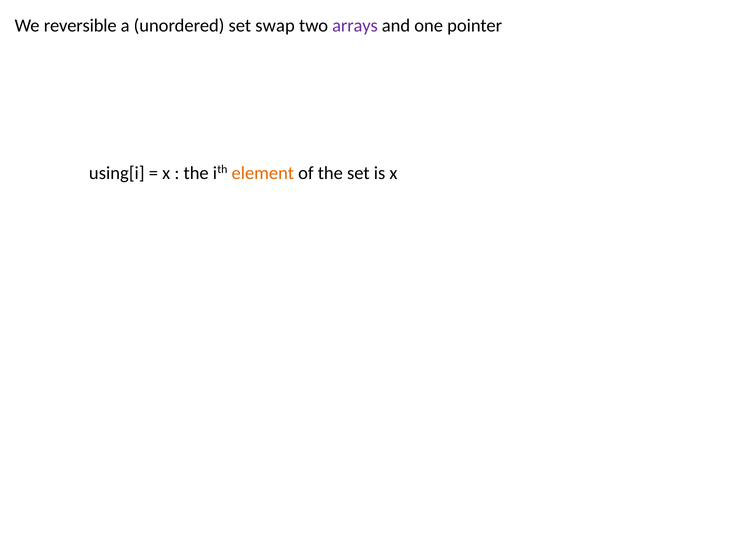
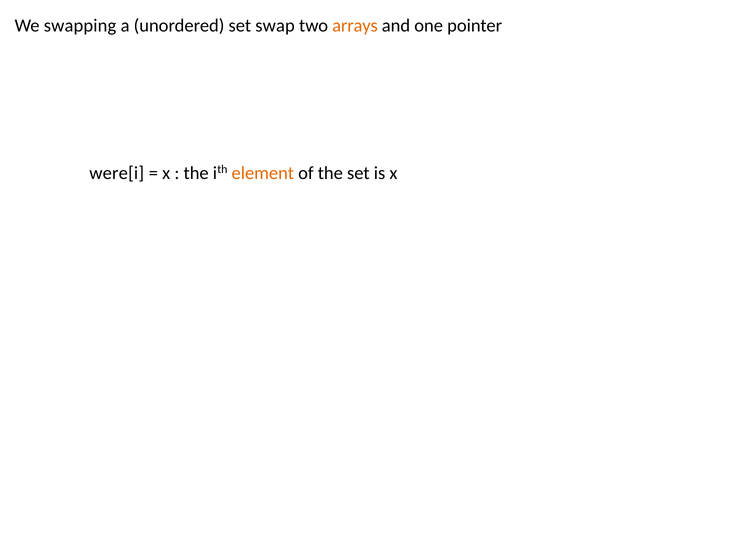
reversible: reversible -> swapping
arrays colour: purple -> orange
using[i: using[i -> were[i
